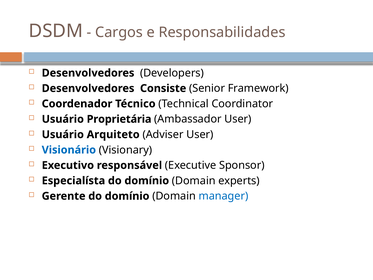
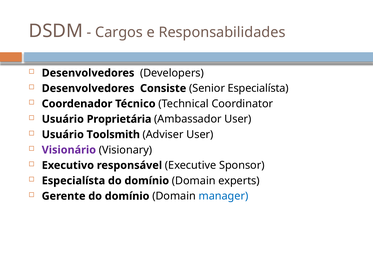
Senior Framework: Framework -> Especialísta
Arquiteto: Arquiteto -> Toolsmith
Visionário colour: blue -> purple
